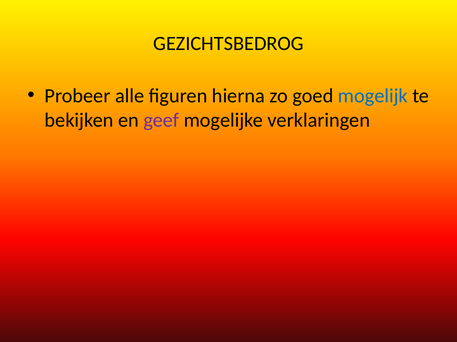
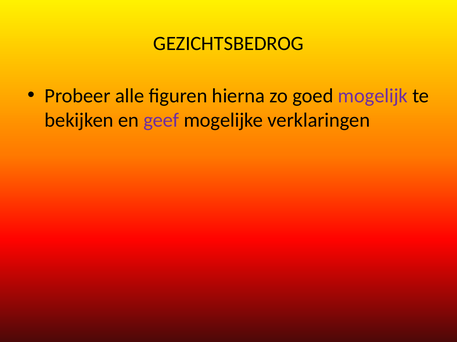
mogelijk colour: blue -> purple
